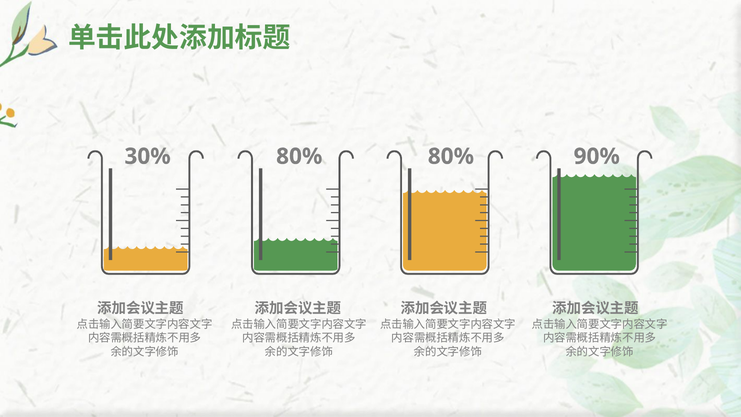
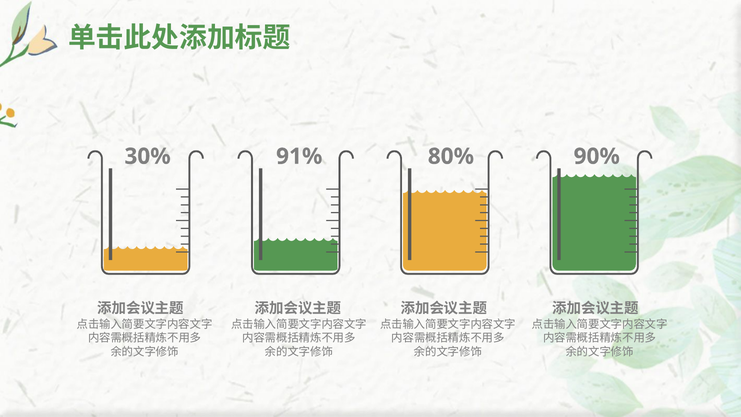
30% 80%: 80% -> 91%
